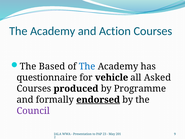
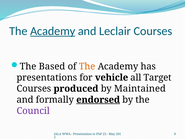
Academy at (53, 31) underline: none -> present
Action: Action -> Leclair
The at (87, 66) colour: blue -> orange
questionnaire: questionnaire -> presentations
Asked: Asked -> Target
Programme: Programme -> Maintained
